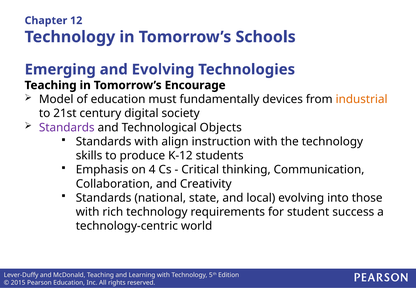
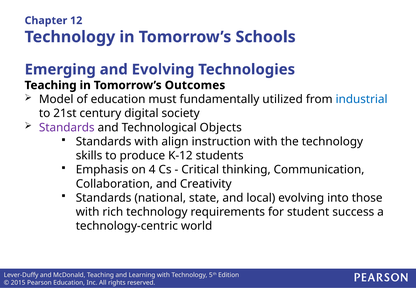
Encourage: Encourage -> Outcomes
devices: devices -> utilized
industrial colour: orange -> blue
